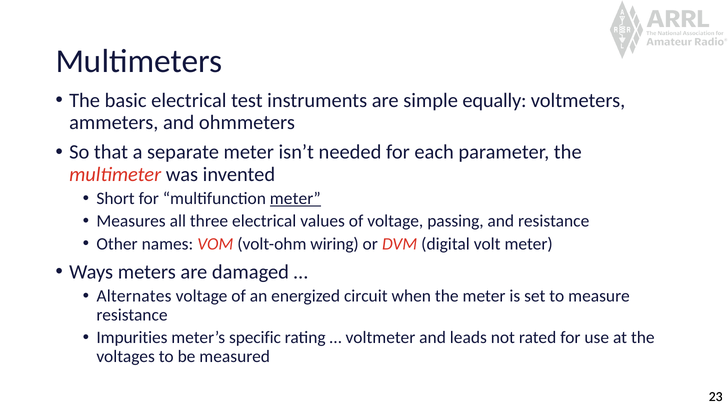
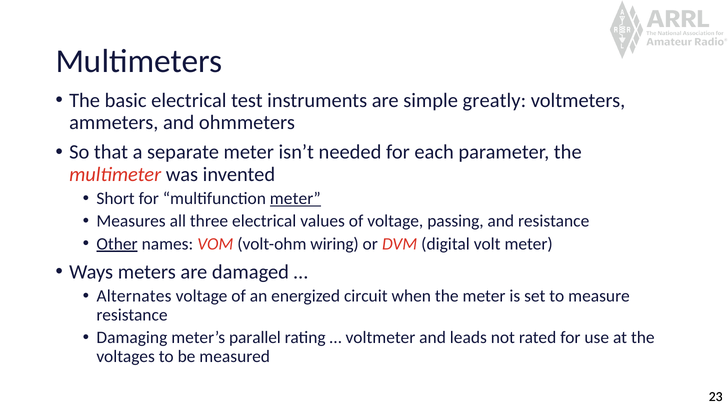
equally: equally -> greatly
Other underline: none -> present
Impurities: Impurities -> Damaging
specific: specific -> parallel
